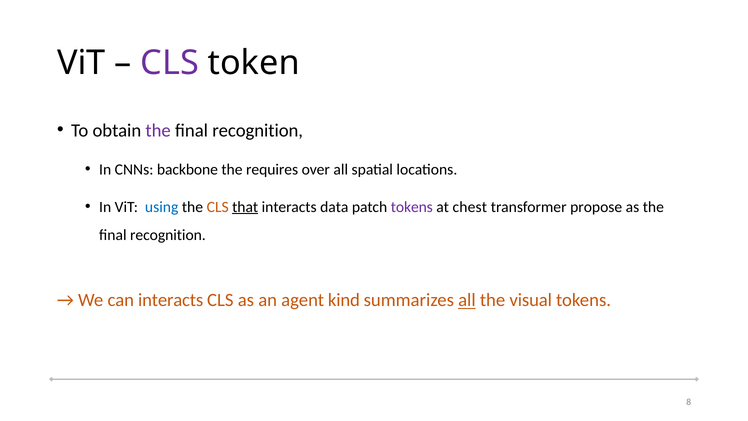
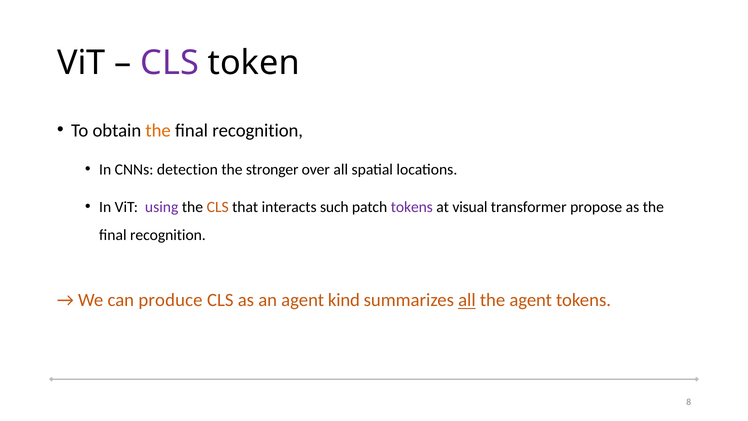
the at (158, 130) colour: purple -> orange
backbone: backbone -> detection
requires: requires -> stronger
using colour: blue -> purple
that underline: present -> none
data: data -> such
chest: chest -> visual
can interacts: interacts -> produce
the visual: visual -> agent
